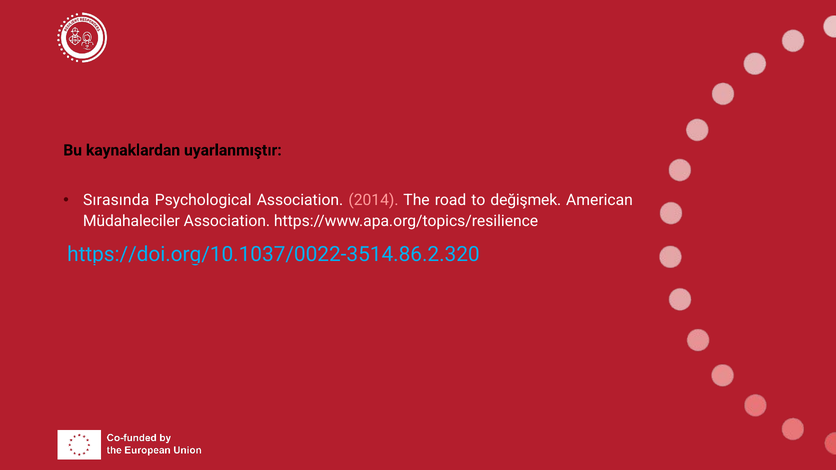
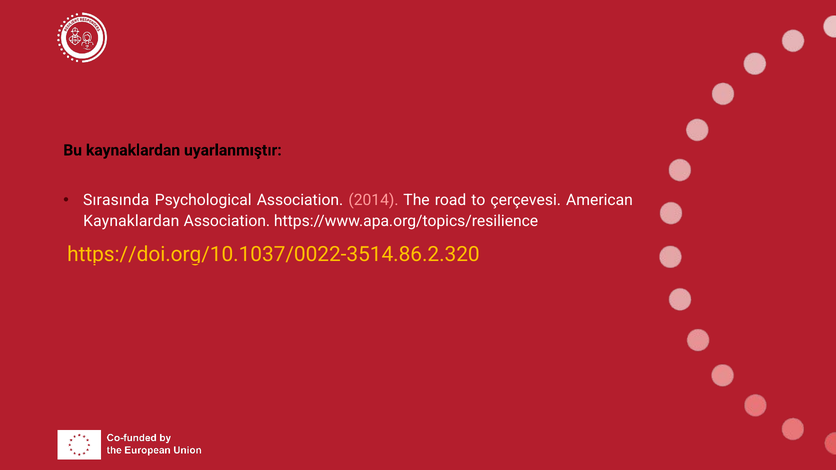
değişmek: değişmek -> çerçevesi
Müdahaleciler at (131, 221): Müdahaleciler -> Kaynaklardan
https://doi.org/10.1037/0022-3514.86.2.320 colour: light blue -> yellow
